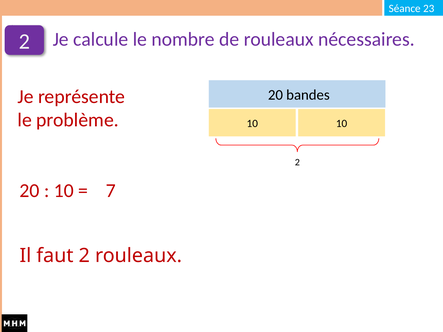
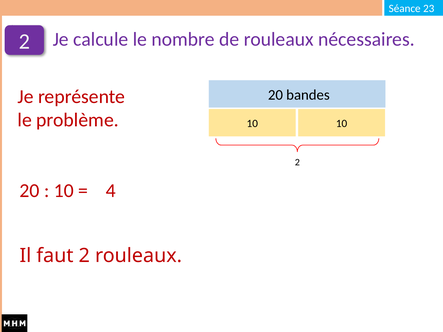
7: 7 -> 4
